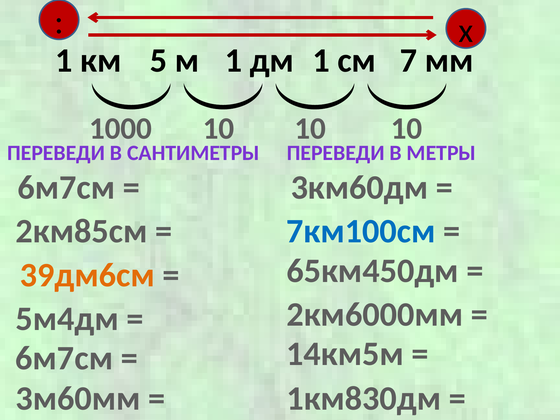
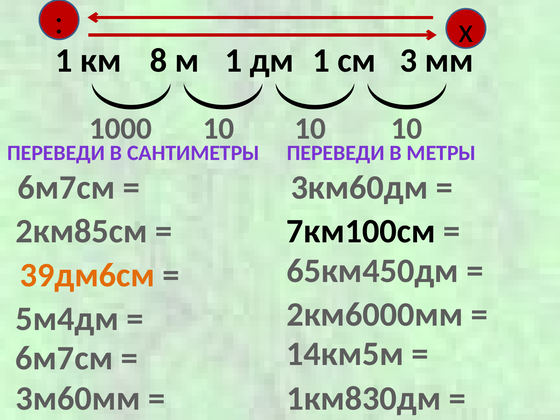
5: 5 -> 8
7: 7 -> 3
7км100см colour: blue -> black
